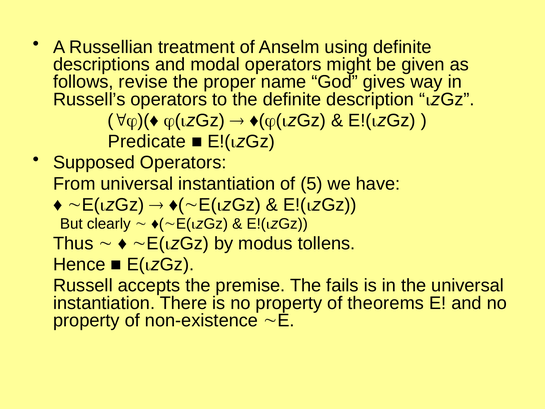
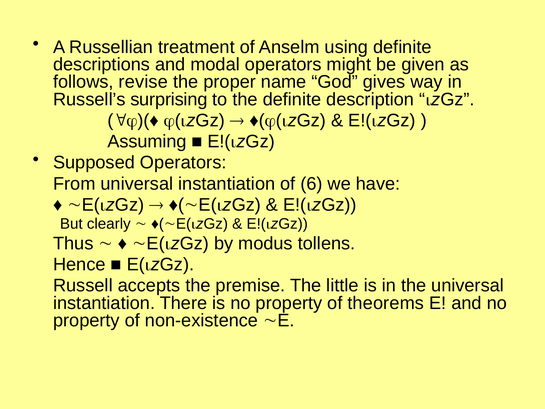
Russell’s operators: operators -> surprising
Predicate: Predicate -> Assuming
5: 5 -> 6
fails: fails -> little
